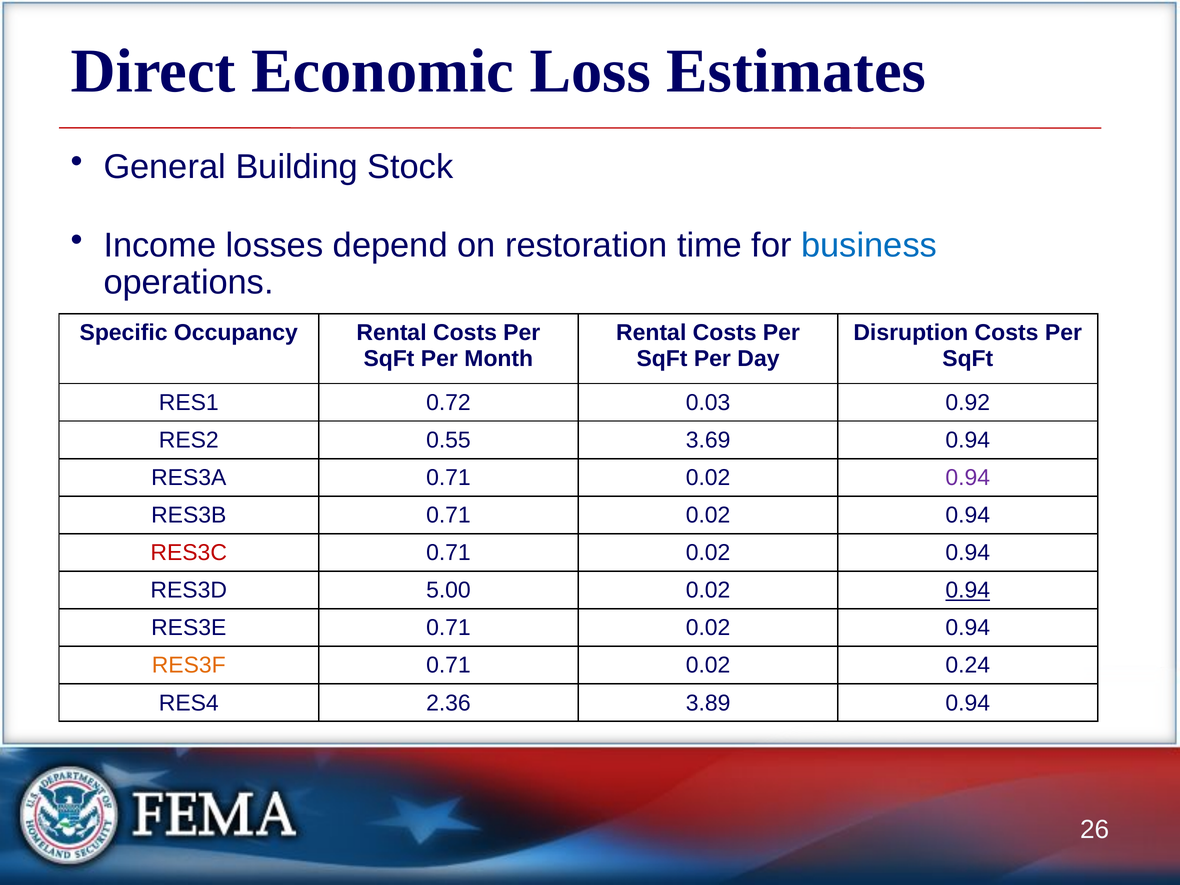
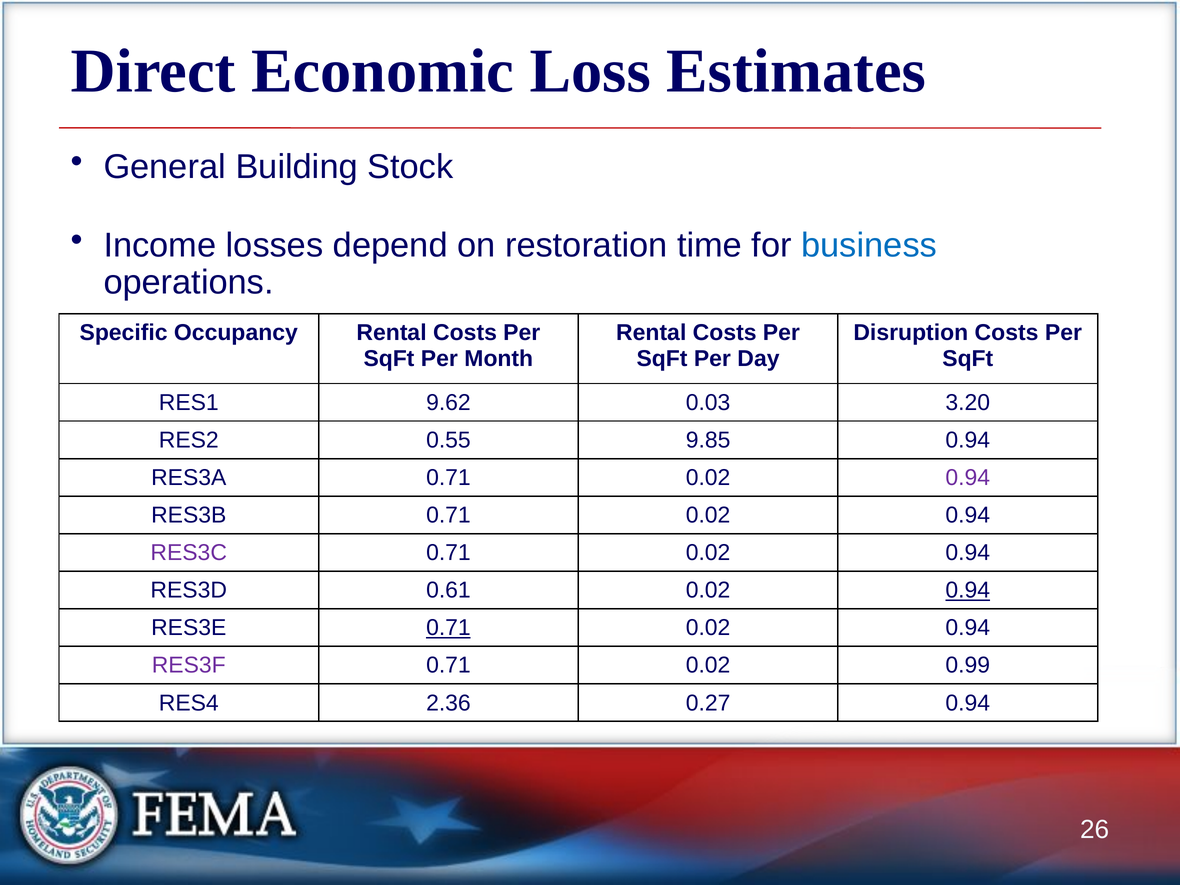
0.72: 0.72 -> 9.62
0.92: 0.92 -> 3.20
3.69: 3.69 -> 9.85
RES3C colour: red -> purple
5.00: 5.00 -> 0.61
0.71 at (448, 628) underline: none -> present
RES3F colour: orange -> purple
0.24: 0.24 -> 0.99
3.89: 3.89 -> 0.27
